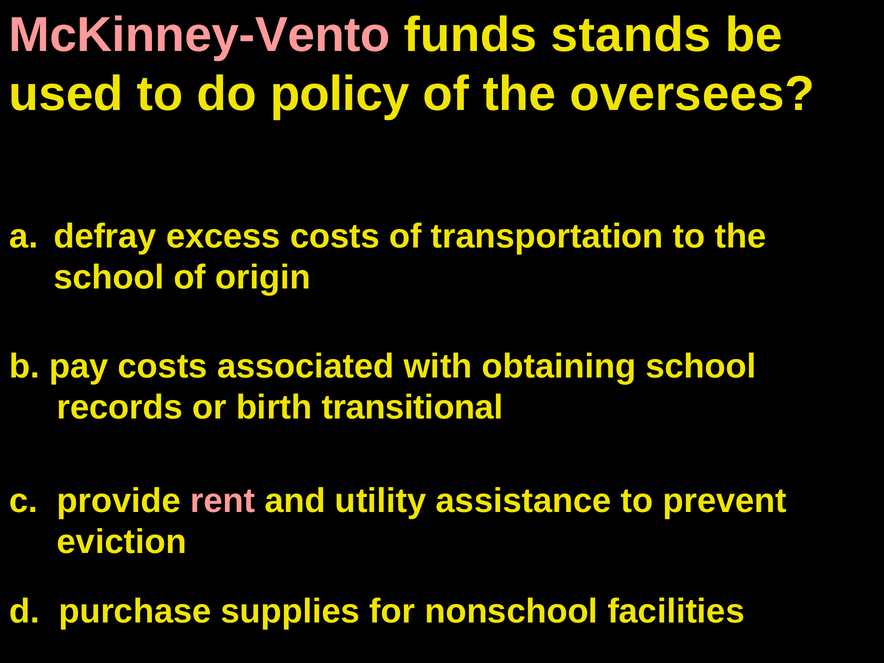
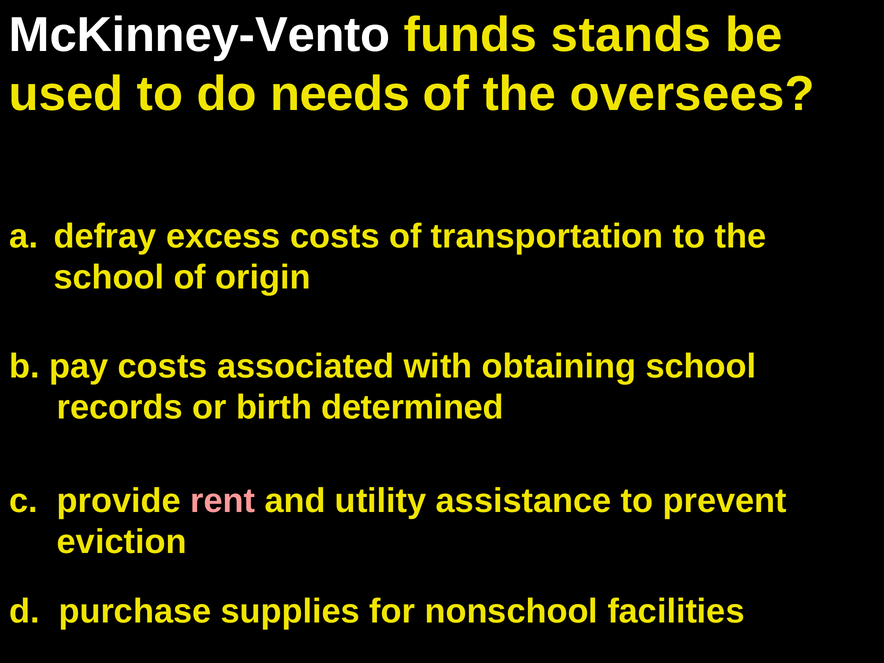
McKinney-Vento colour: pink -> white
policy: policy -> needs
transitional: transitional -> determined
